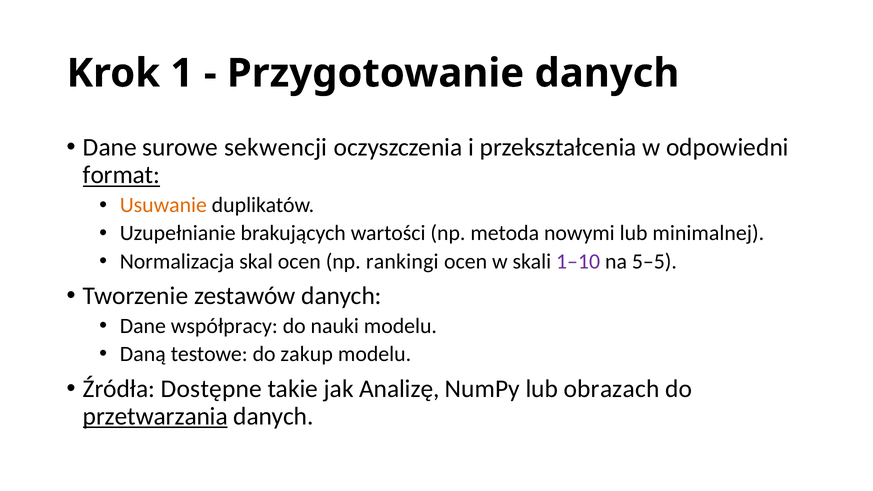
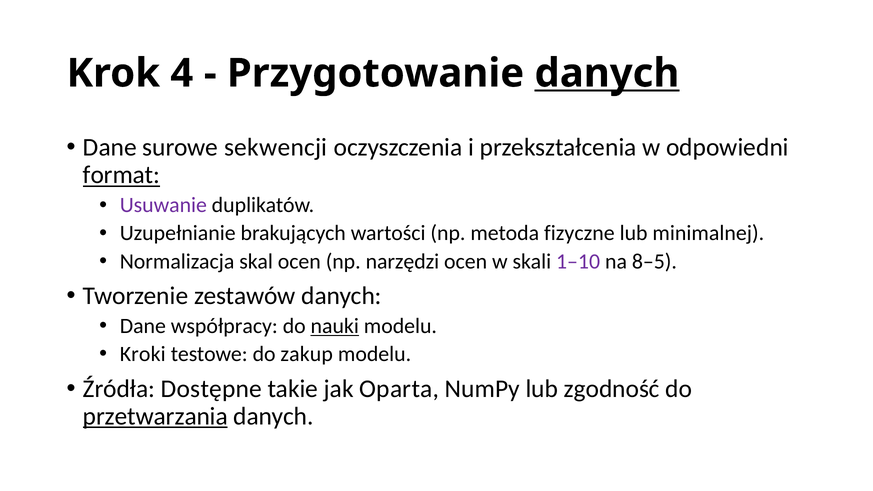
1: 1 -> 4
danych at (607, 73) underline: none -> present
Usuwanie colour: orange -> purple
nowymi: nowymi -> fizyczne
rankingi: rankingi -> narzędzi
5–5: 5–5 -> 8–5
nauki underline: none -> present
Daną: Daną -> Kroki
Analizę: Analizę -> Oparta
obrazach: obrazach -> zgodność
